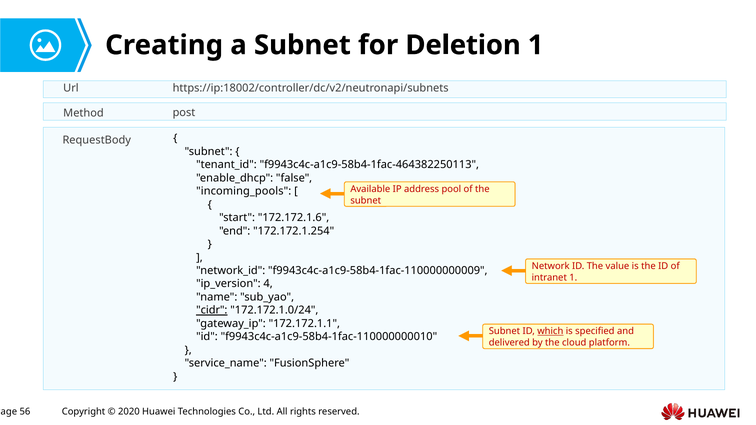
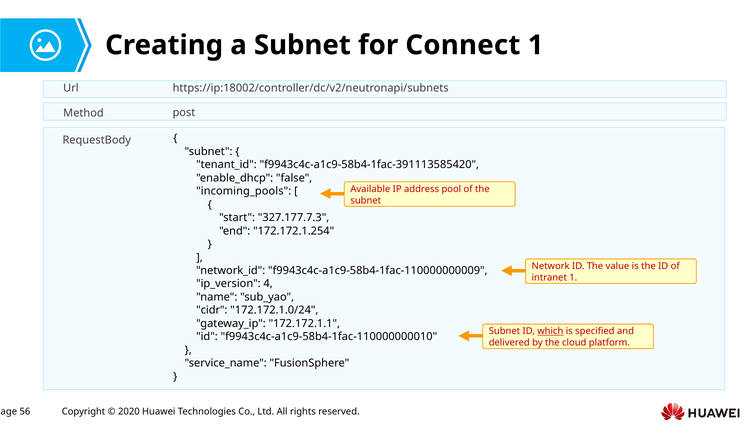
Deletion: Deletion -> Connect
f9943c4c-a1c9-58b4-1fac-464382250113: f9943c4c-a1c9-58b4-1fac-464382250113 -> f9943c4c-a1c9-58b4-1fac-391113585420
172.172.1.6: 172.172.1.6 -> 327.177.7.3
cidr underline: present -> none
